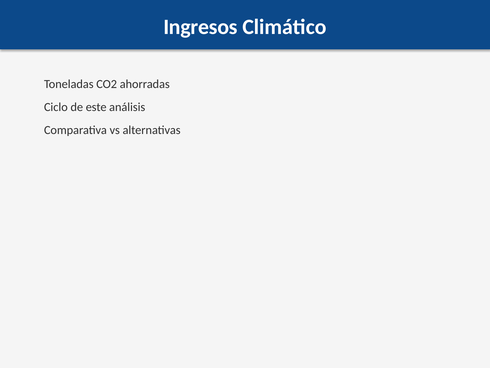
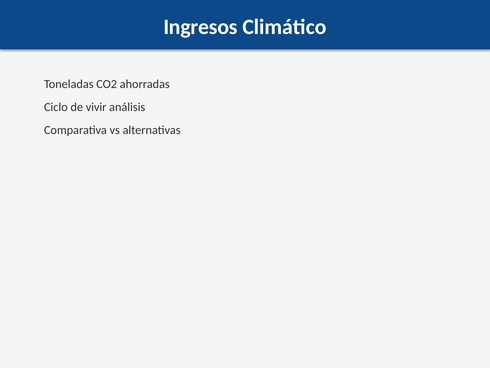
este: este -> vivir
